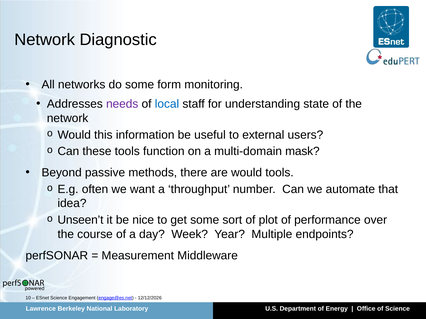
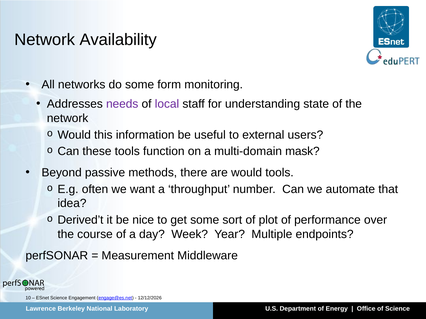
Diagnostic: Diagnostic -> Availability
local colour: blue -> purple
Unseen’t: Unseen’t -> Derived’t
